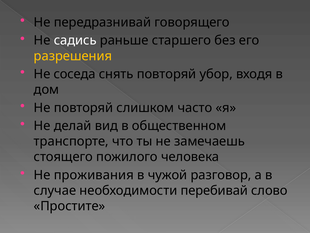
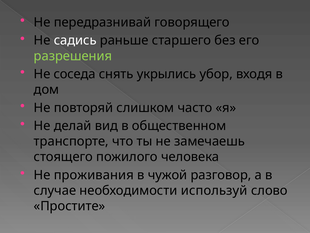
разрешения colour: yellow -> light green
снять повторяй: повторяй -> укрылись
перебивай: перебивай -> используй
